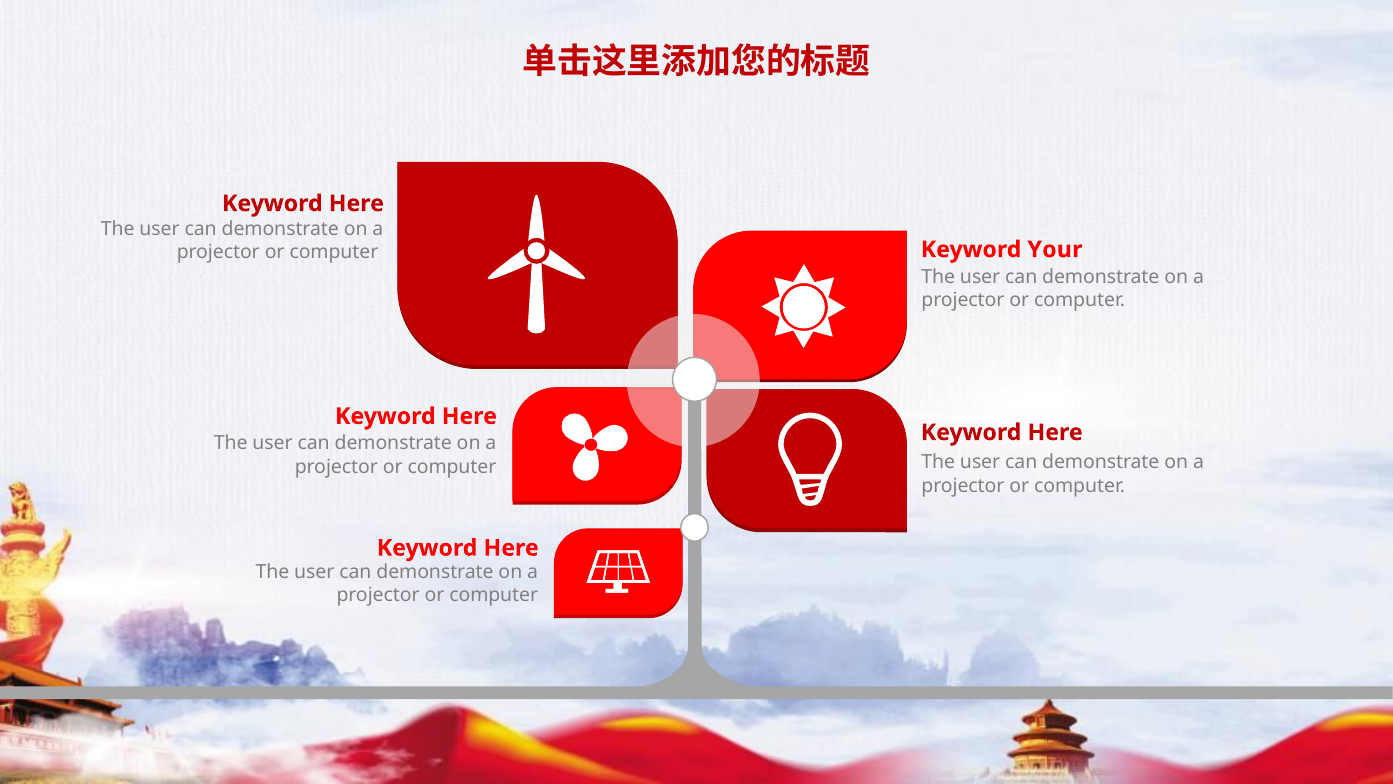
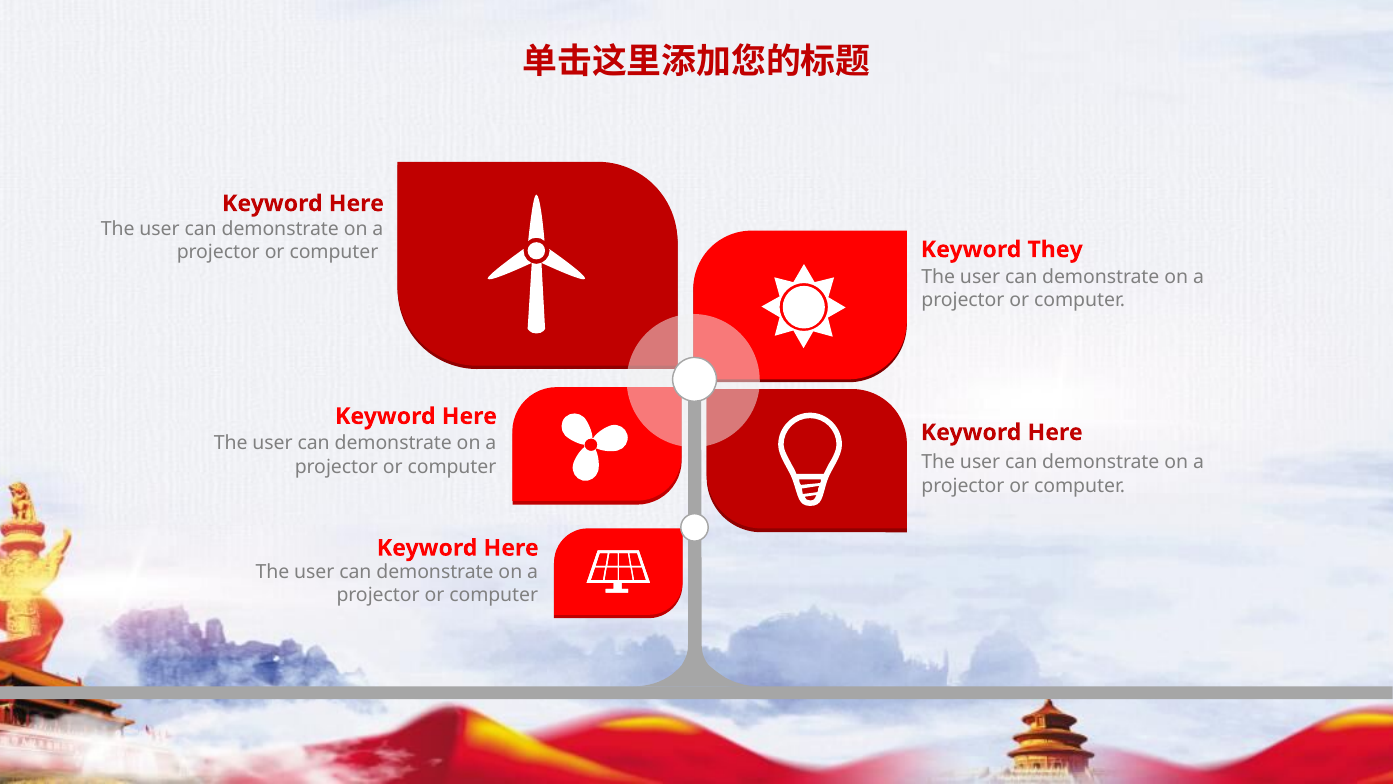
Your: Your -> They
